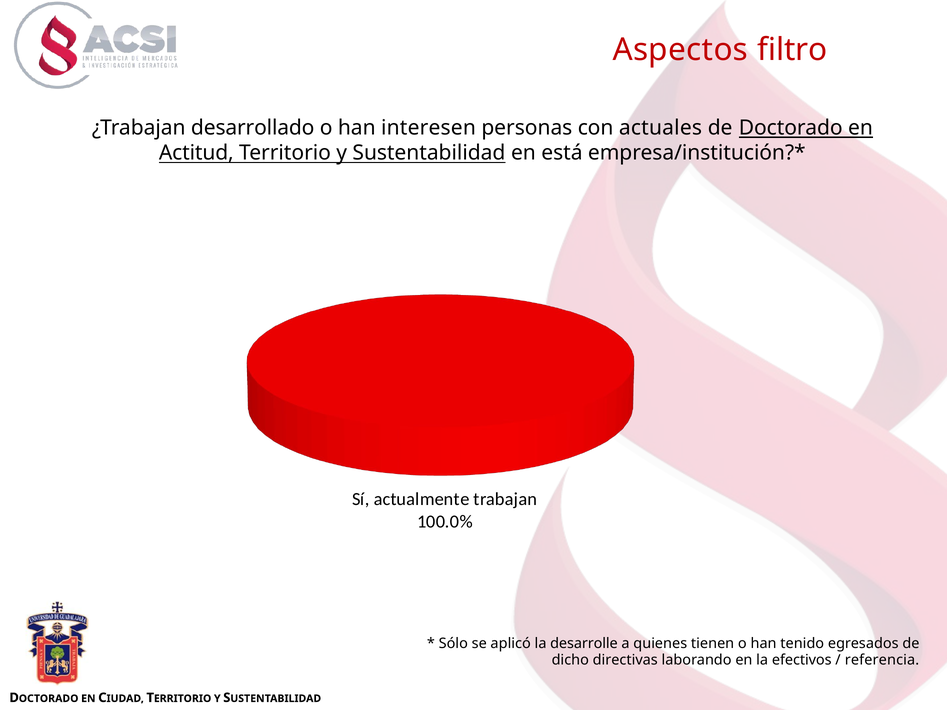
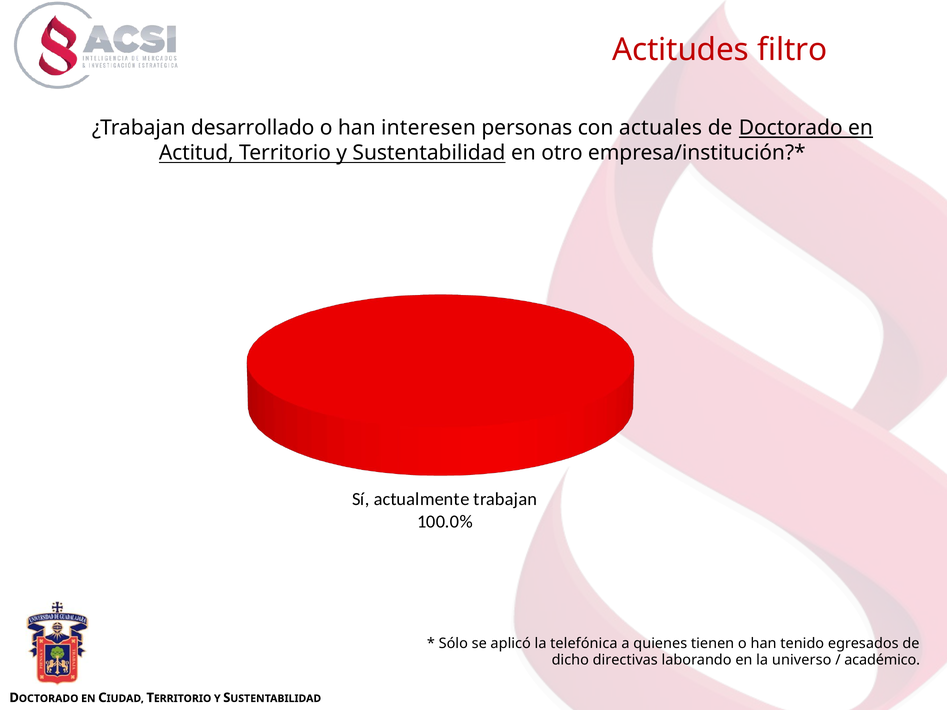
Aspectos: Aspectos -> Actitudes
está: está -> otro
desarrolle: desarrolle -> telefónica
efectivos: efectivos -> universo
referencia: referencia -> académico
